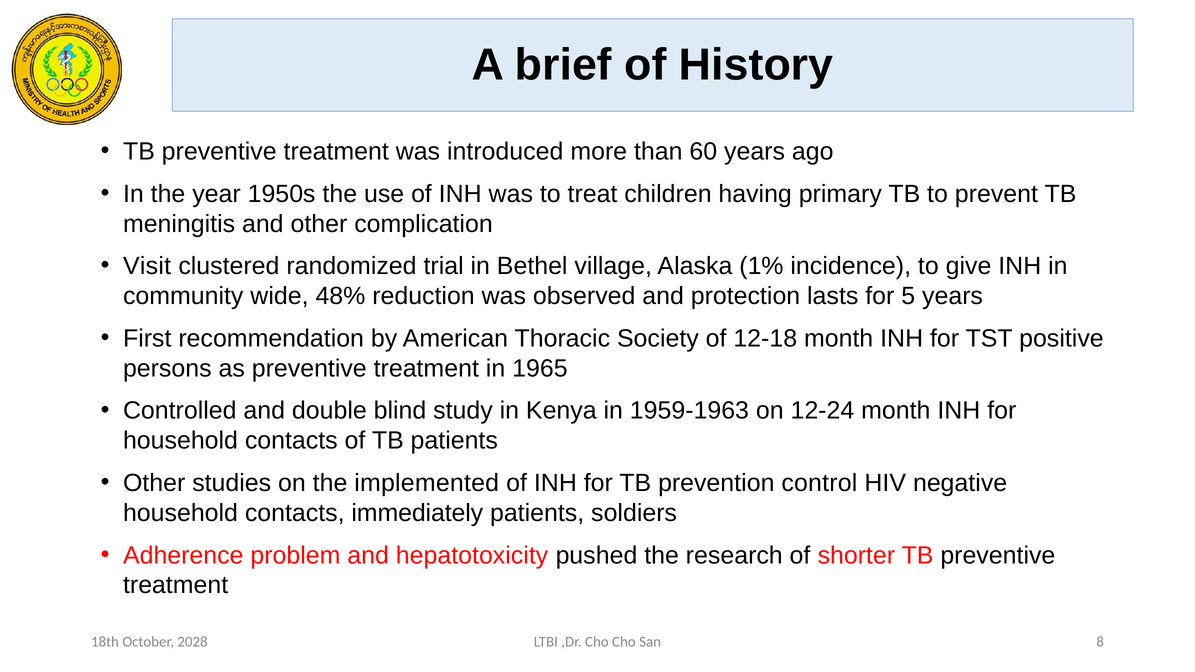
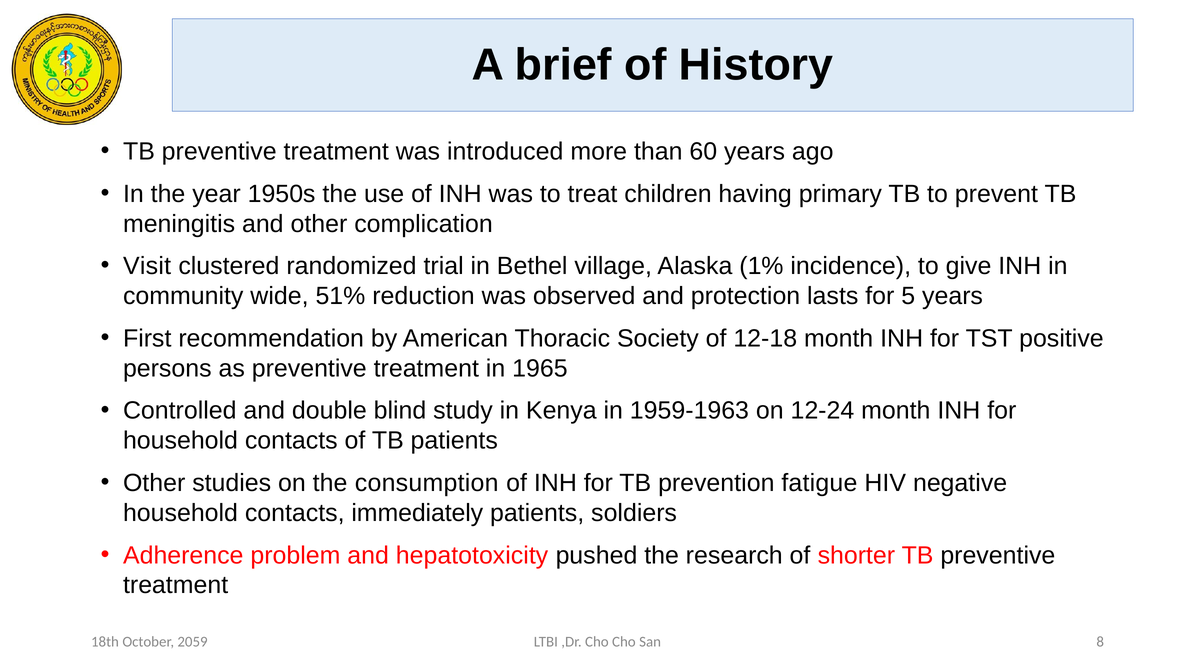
48%: 48% -> 51%
implemented: implemented -> consumption
control: control -> fatigue
2028: 2028 -> 2059
